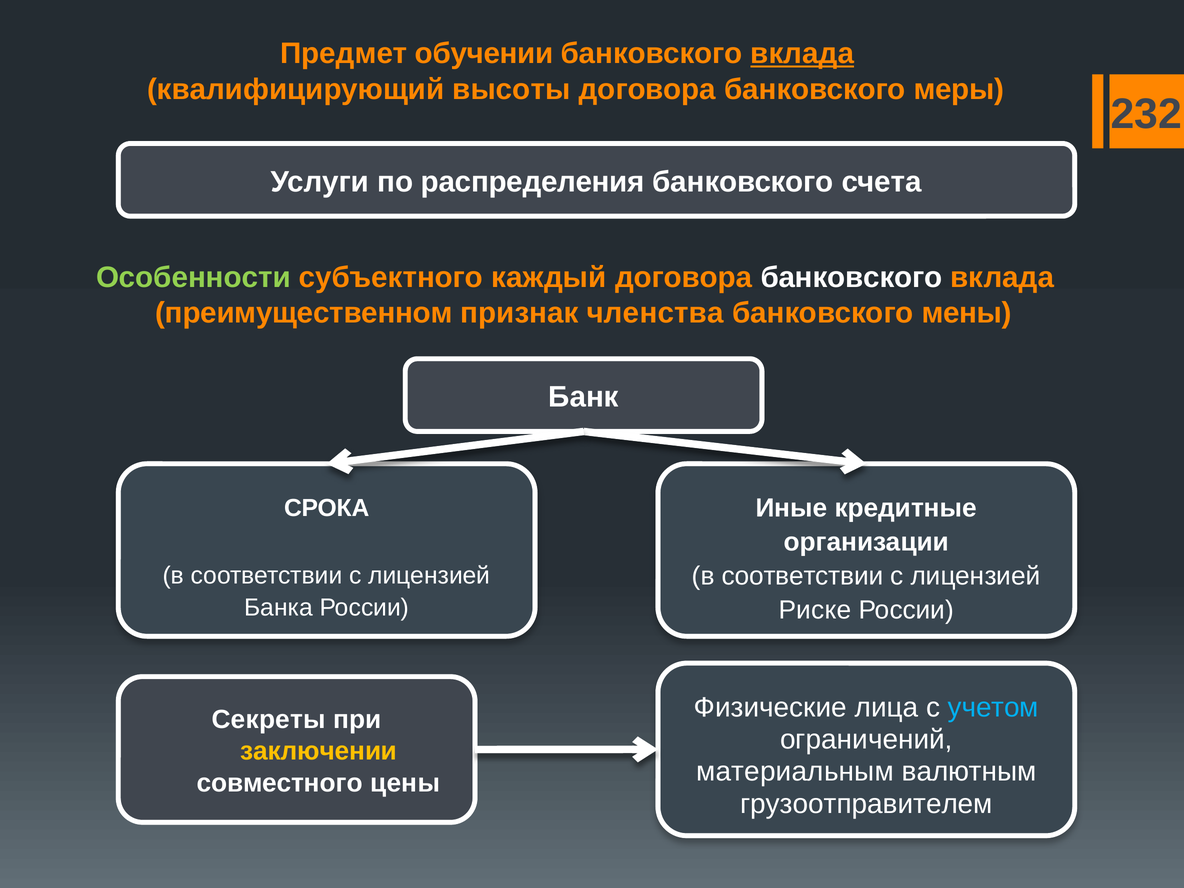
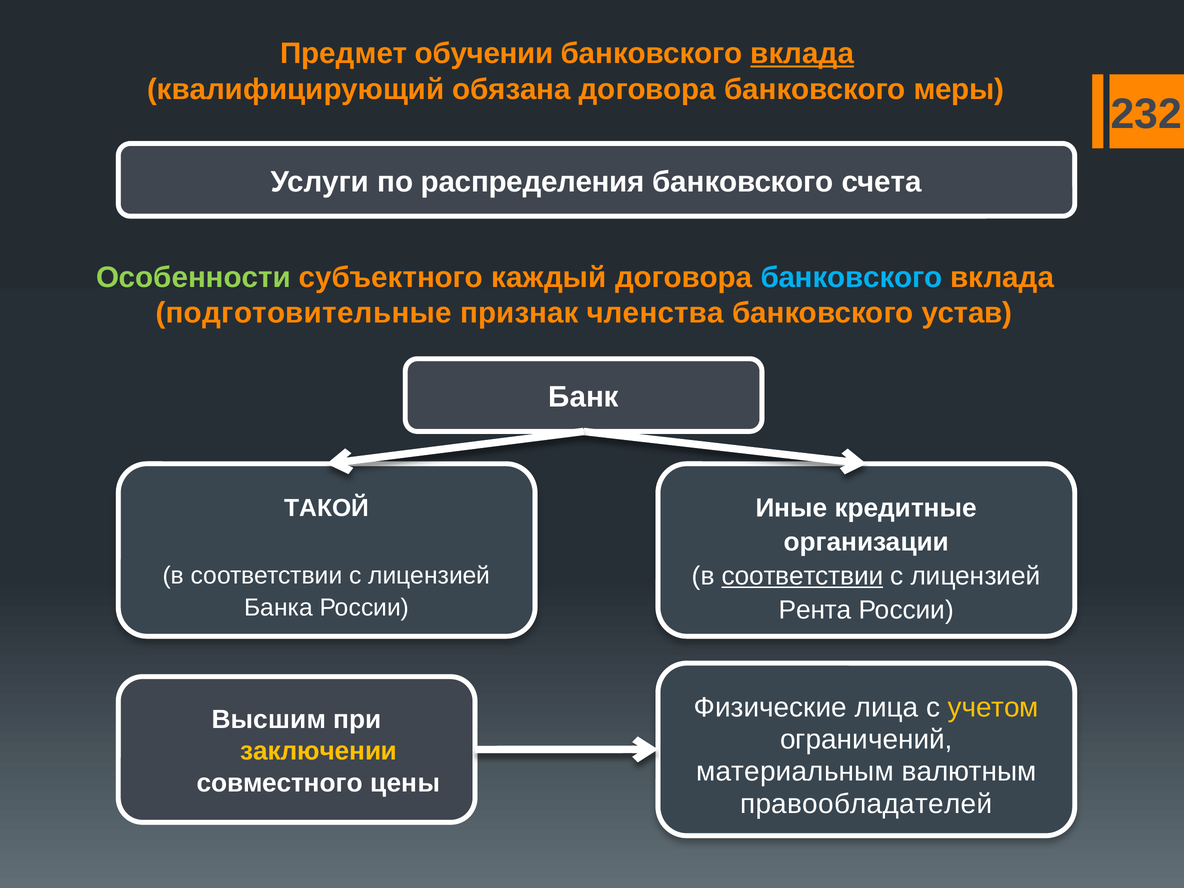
высоты: высоты -> обязана
банковского at (851, 278) colour: white -> light blue
преимущественном: преимущественном -> подготовительные
мены: мены -> устав
СРОКА: СРОКА -> ТАКОЙ
соответствии at (802, 576) underline: none -> present
Риске: Риске -> Рента
учетом colour: light blue -> yellow
Секреты: Секреты -> Высшим
грузоотправителем: грузоотправителем -> правообладателей
